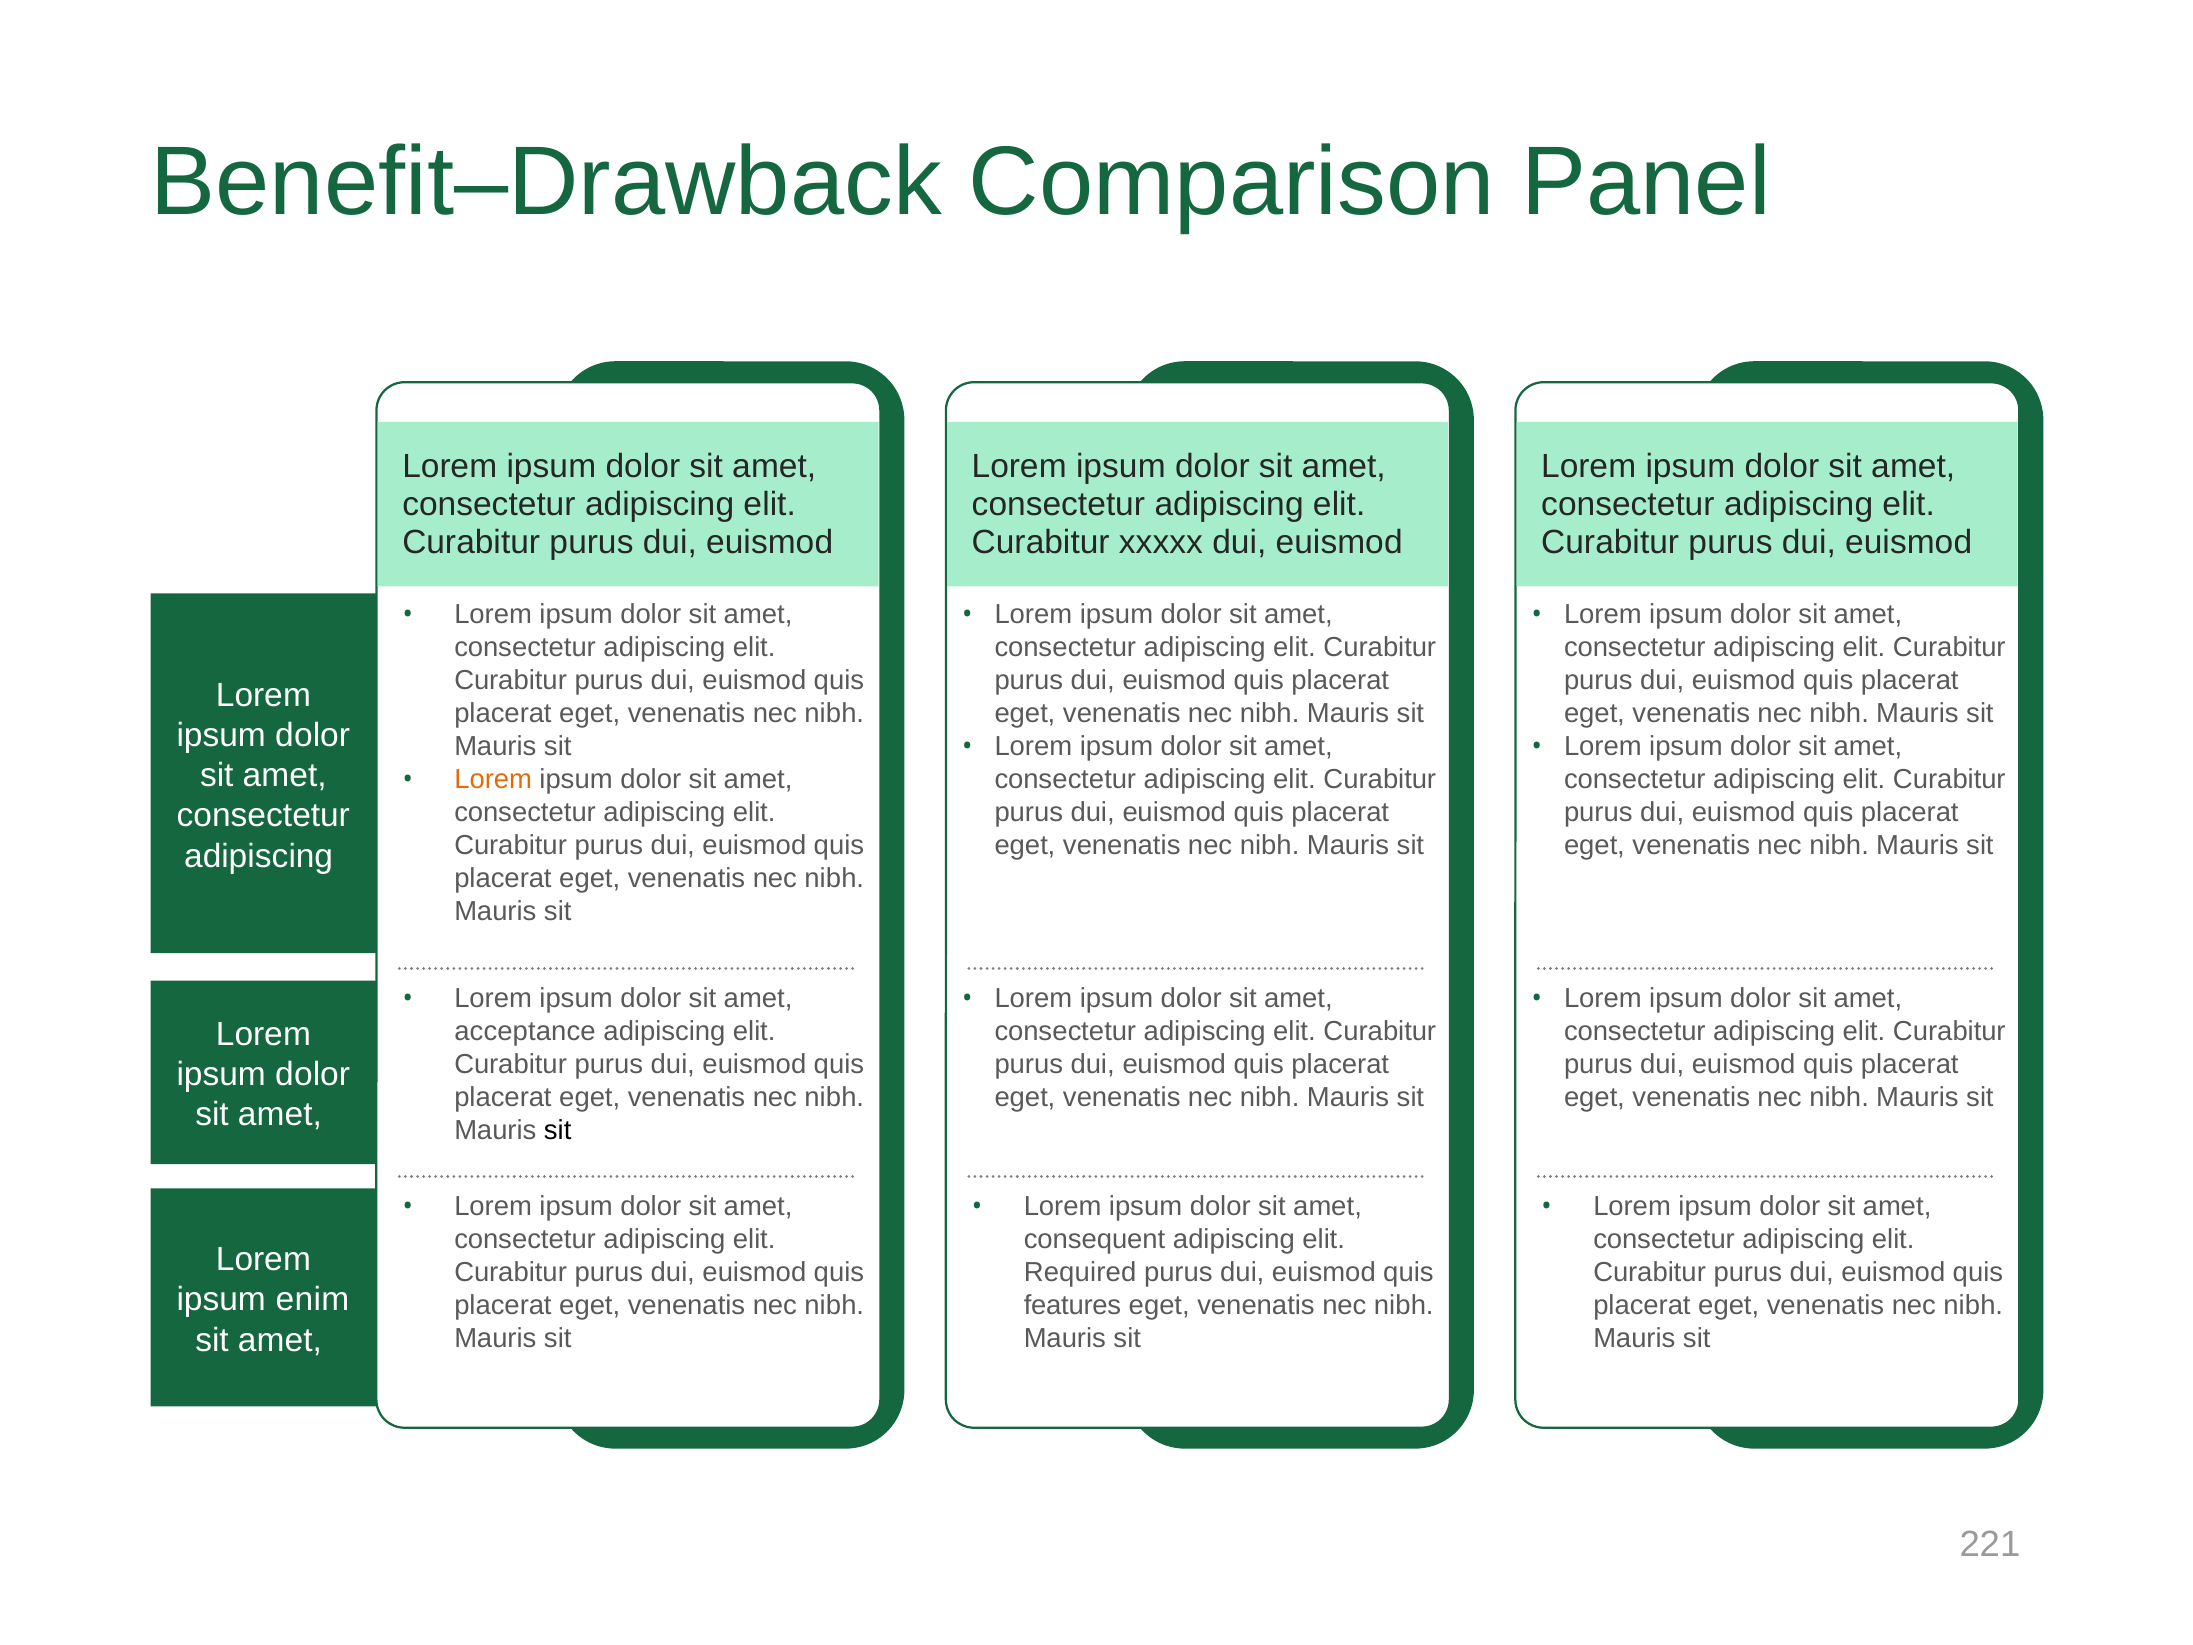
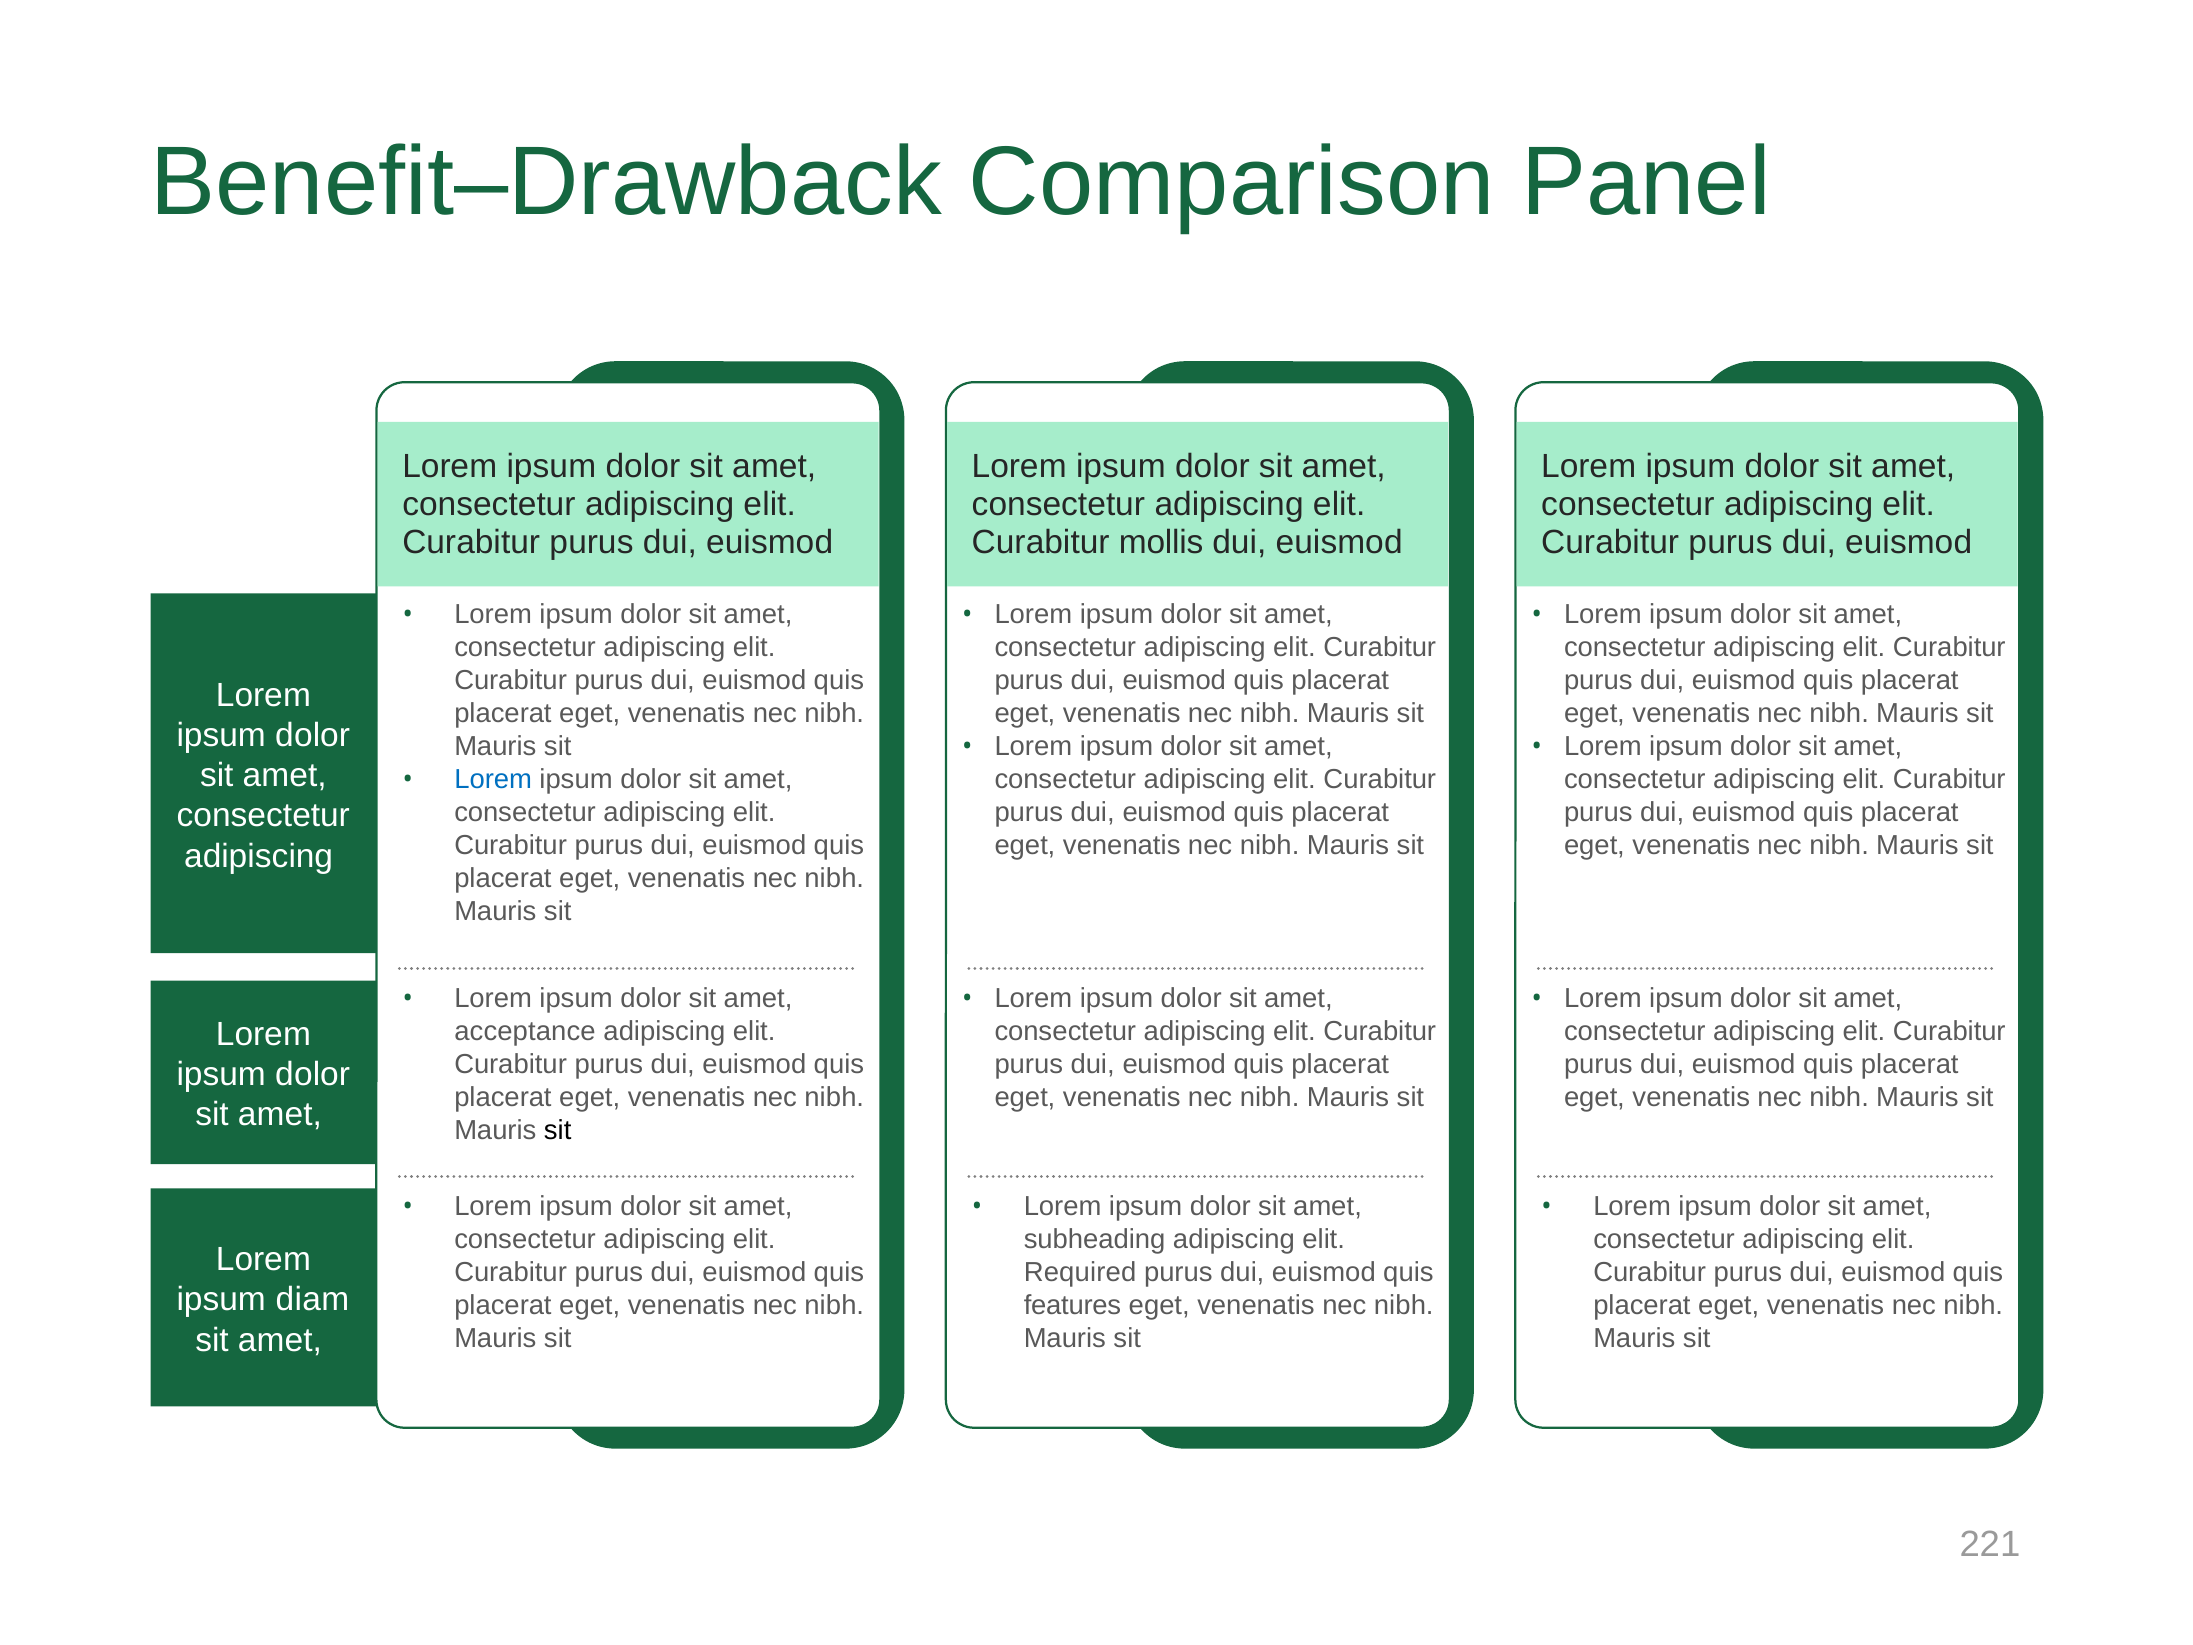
xxxxx: xxxxx -> mollis
Lorem at (493, 780) colour: orange -> blue
consequent: consequent -> subheading
enim: enim -> diam
